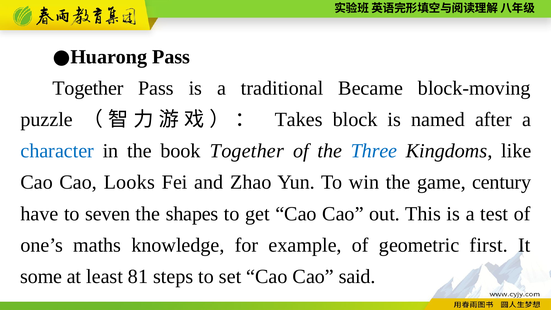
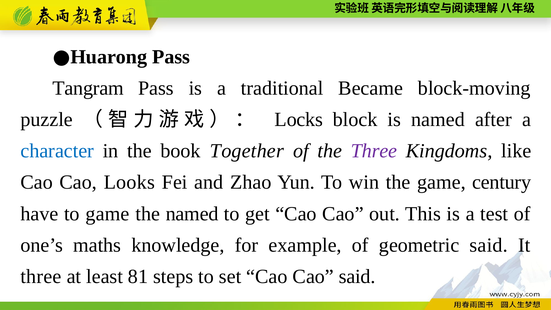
Together at (88, 88): Together -> Tangram
Takes: Takes -> Locks
Three at (374, 151) colour: blue -> purple
to seven: seven -> game
the shapes: shapes -> named
geometric first: first -> said
some at (41, 276): some -> three
